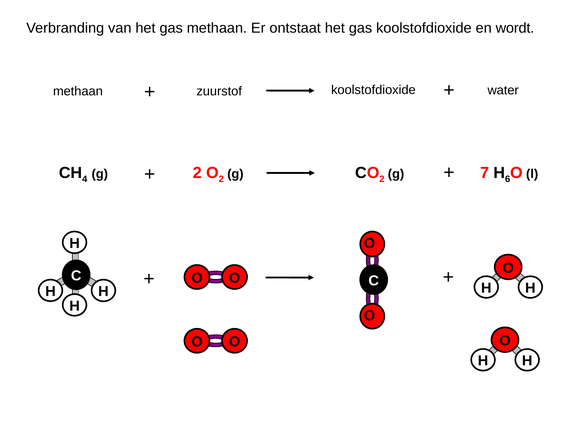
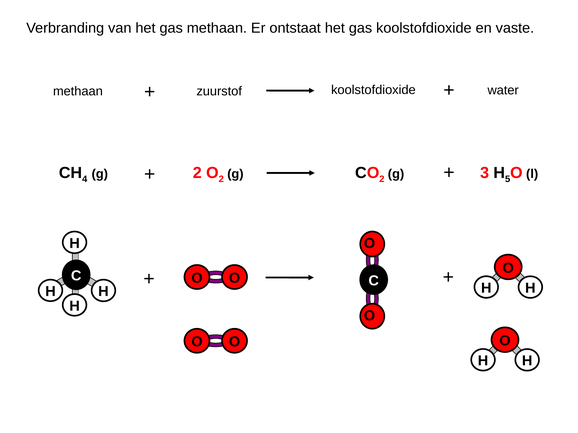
wordt: wordt -> vaste
7: 7 -> 3
6: 6 -> 5
